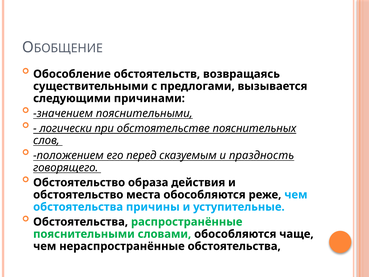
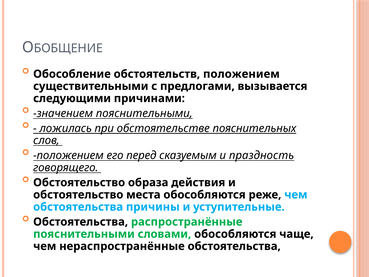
обстоятельств возвращаясь: возвращаясь -> положением
логически: логически -> ложилась
